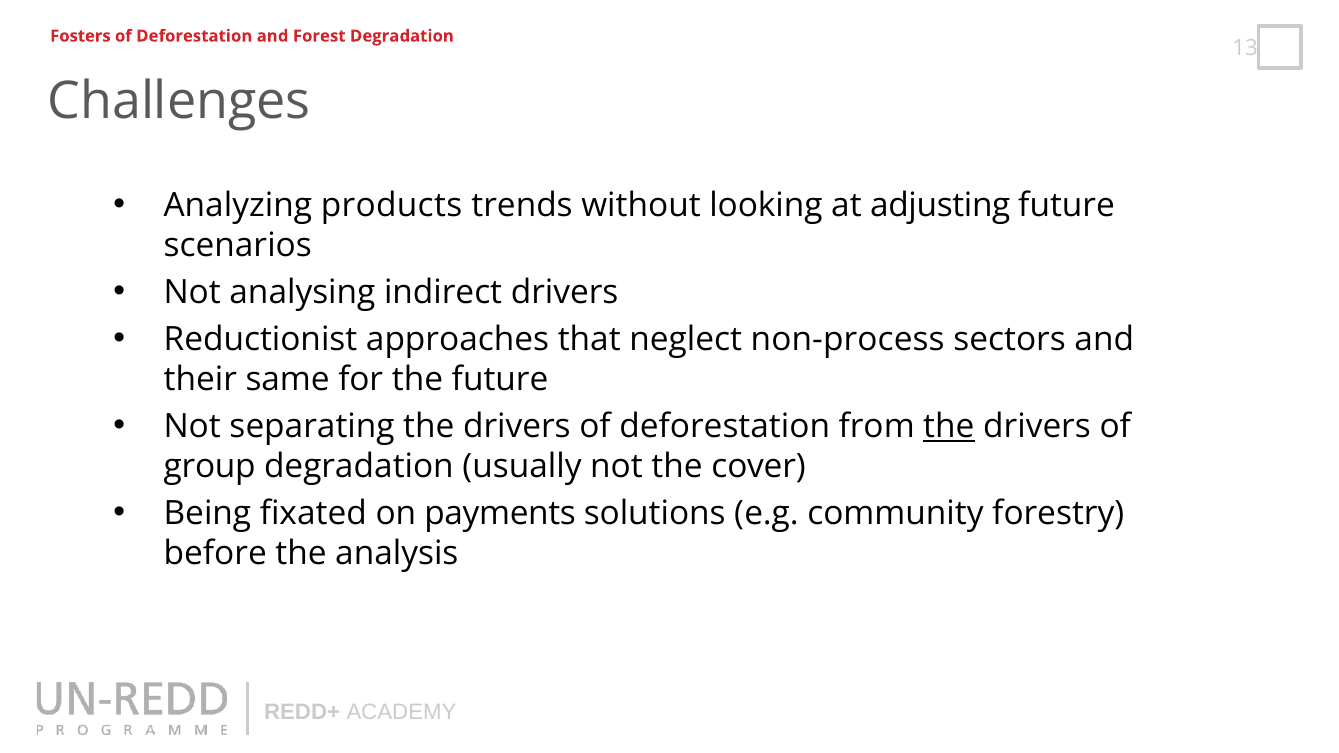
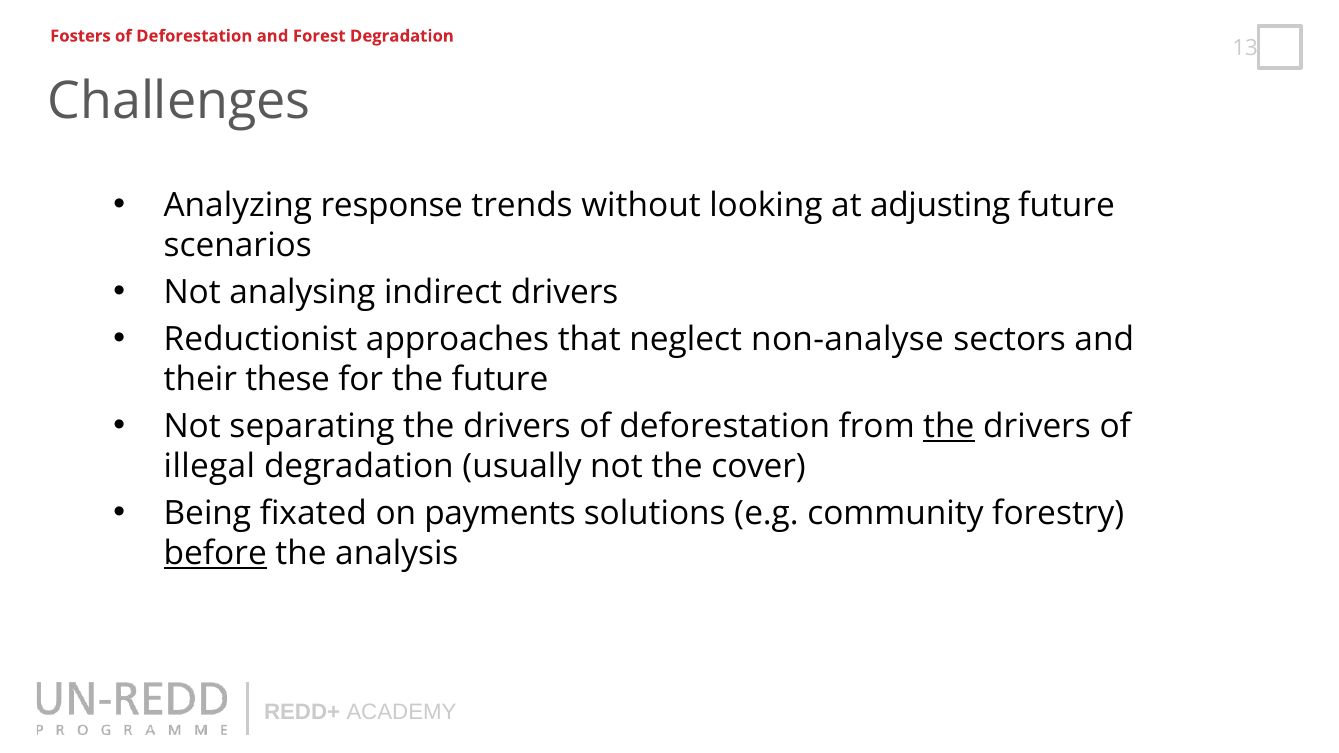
products: products -> response
non-process: non-process -> non-analyse
same: same -> these
group: group -> illegal
before underline: none -> present
